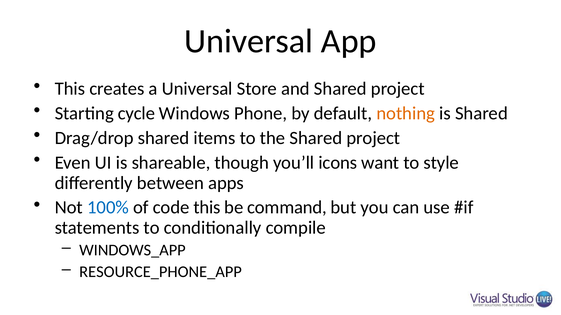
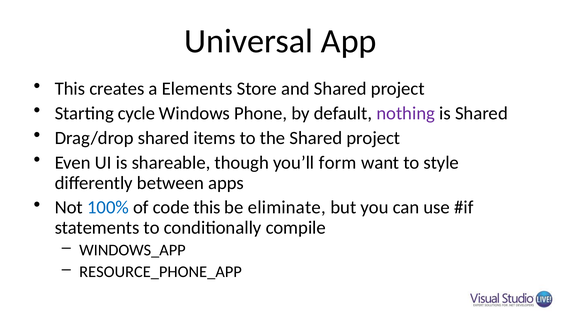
a Universal: Universal -> Elements
nothing colour: orange -> purple
icons: icons -> form
command: command -> eliminate
